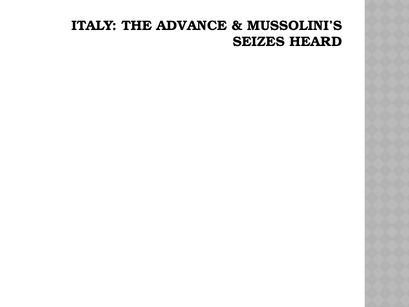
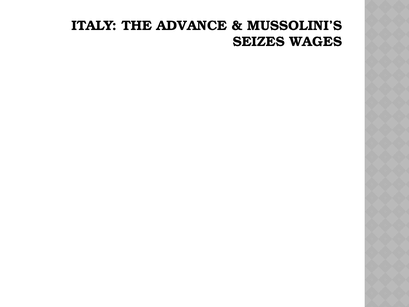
HEARD: HEARD -> WAGES
